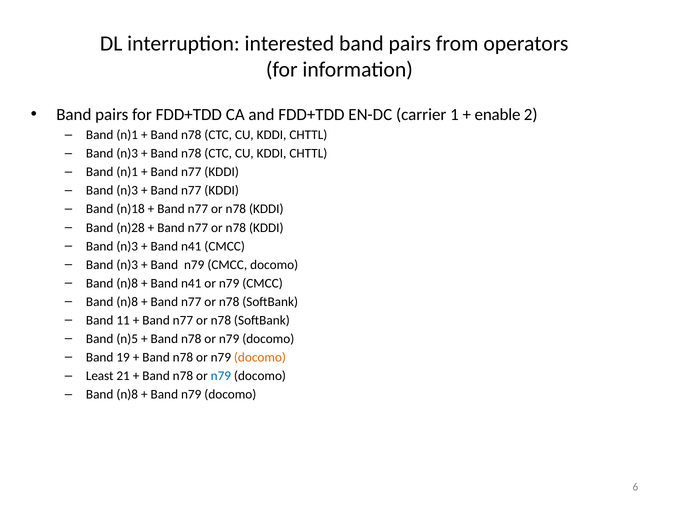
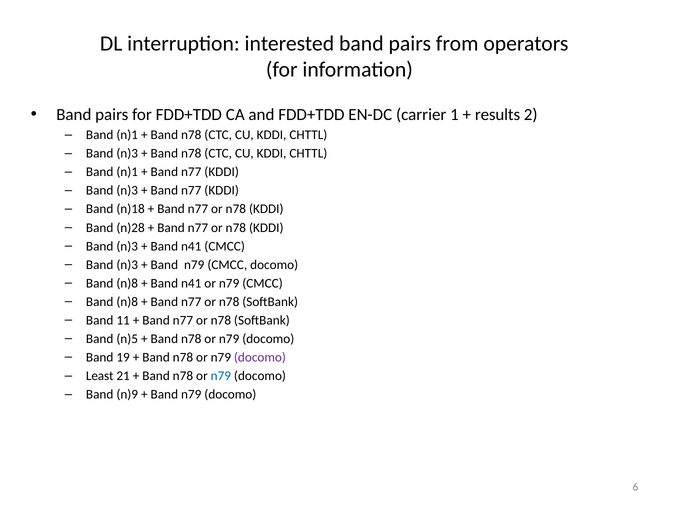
enable: enable -> results
docomo at (260, 357) colour: orange -> purple
n)8 at (127, 394): n)8 -> n)9
